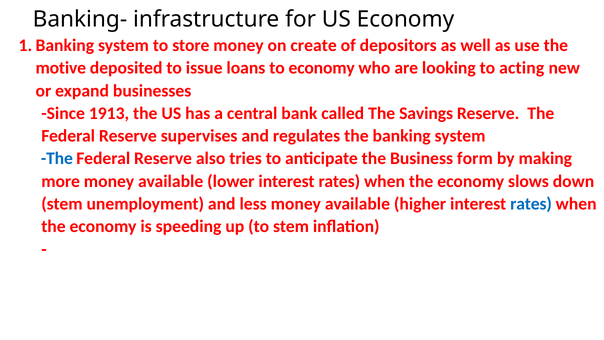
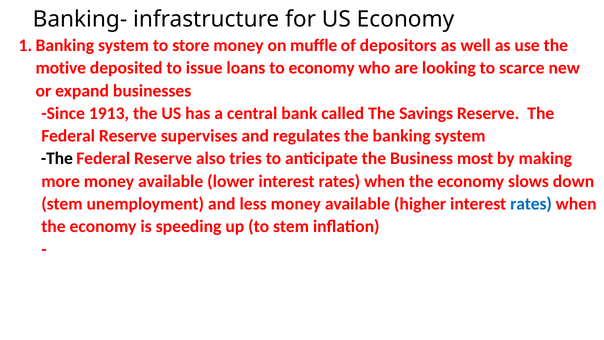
create: create -> muffle
acting: acting -> scarce
The at (57, 159) colour: blue -> black
form: form -> most
